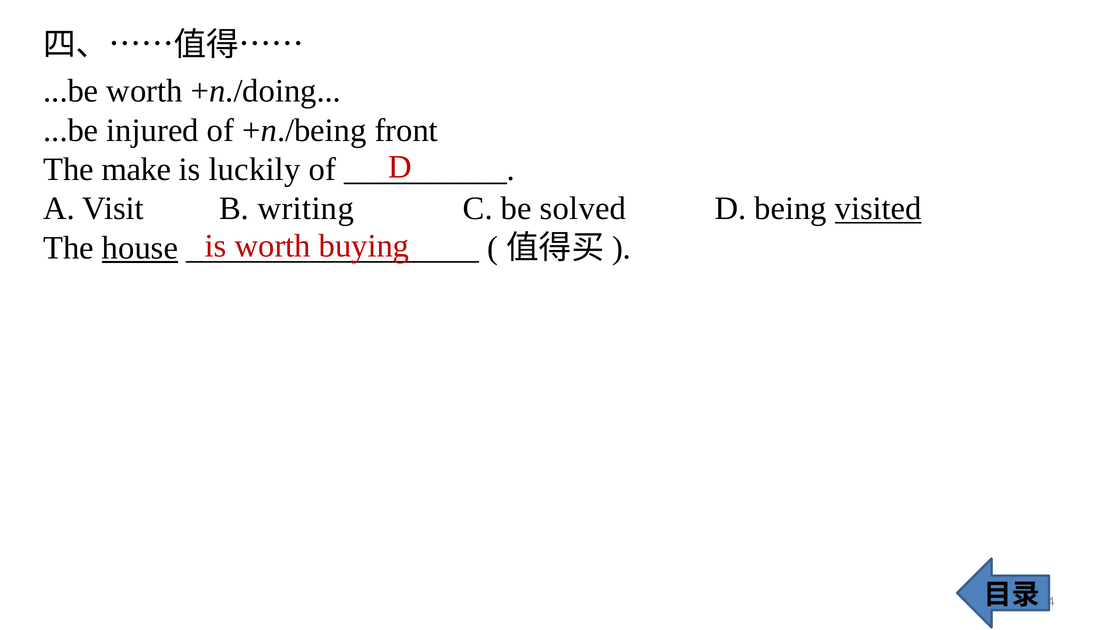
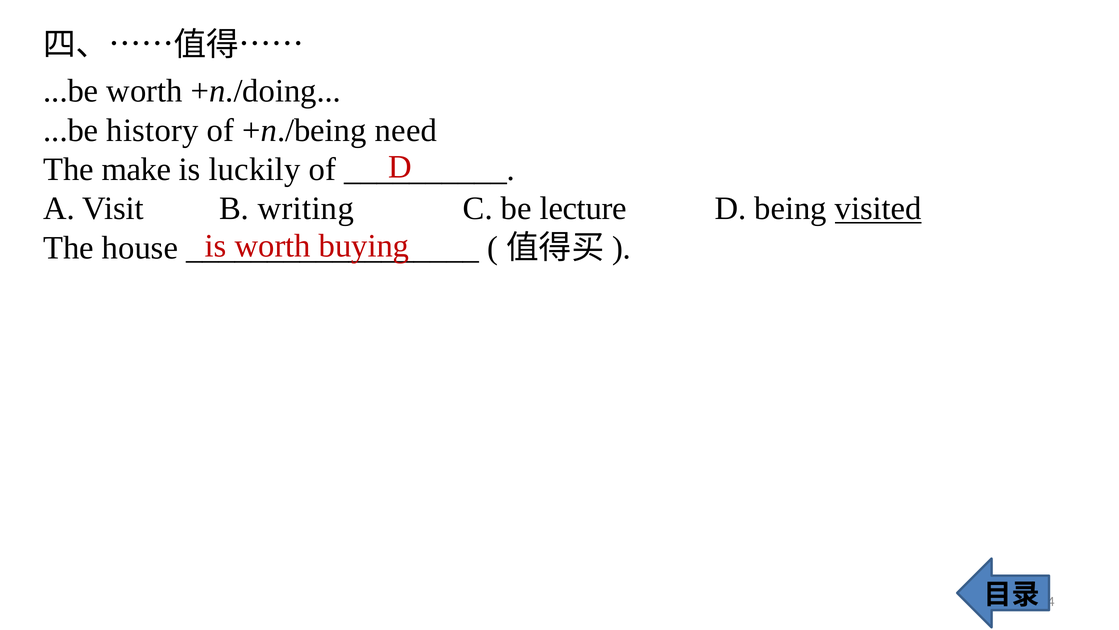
injured: injured -> history
front: front -> need
solved: solved -> lecture
house underline: present -> none
